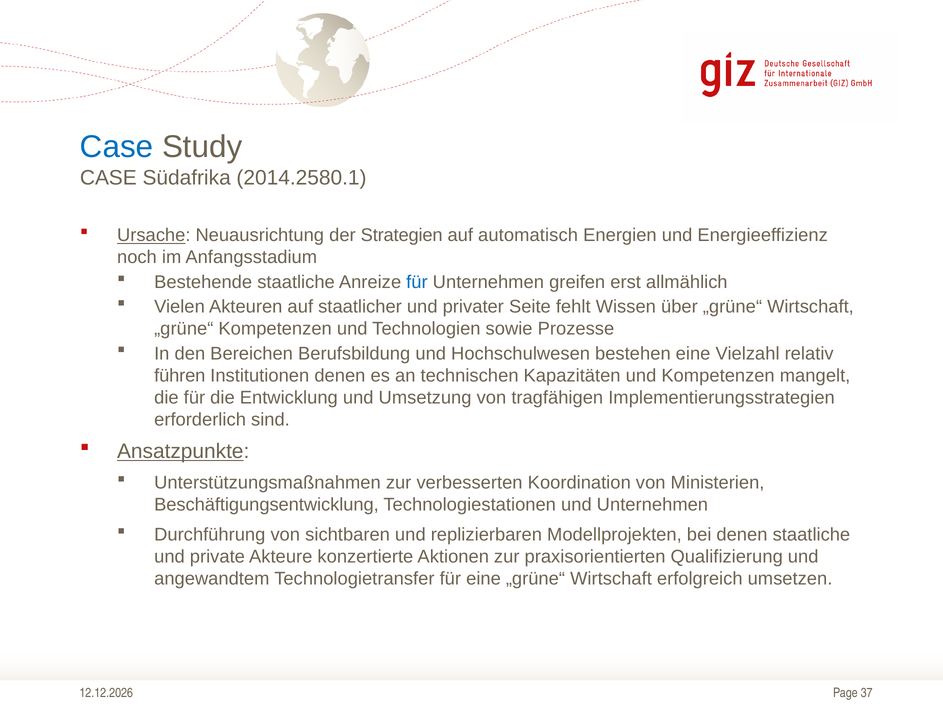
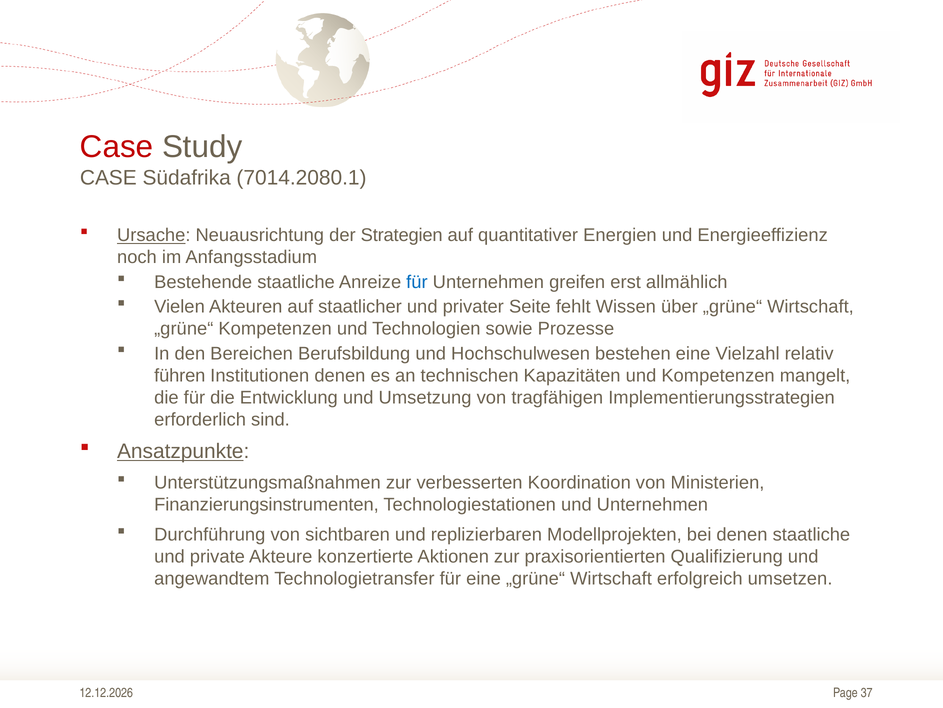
Case at (117, 147) colour: blue -> red
2014.2580.1: 2014.2580.1 -> 7014.2080.1
automatisch: automatisch -> quantitativer
Beschäftigungsentwicklung: Beschäftigungsentwicklung -> Finanzierungsinstrumenten
